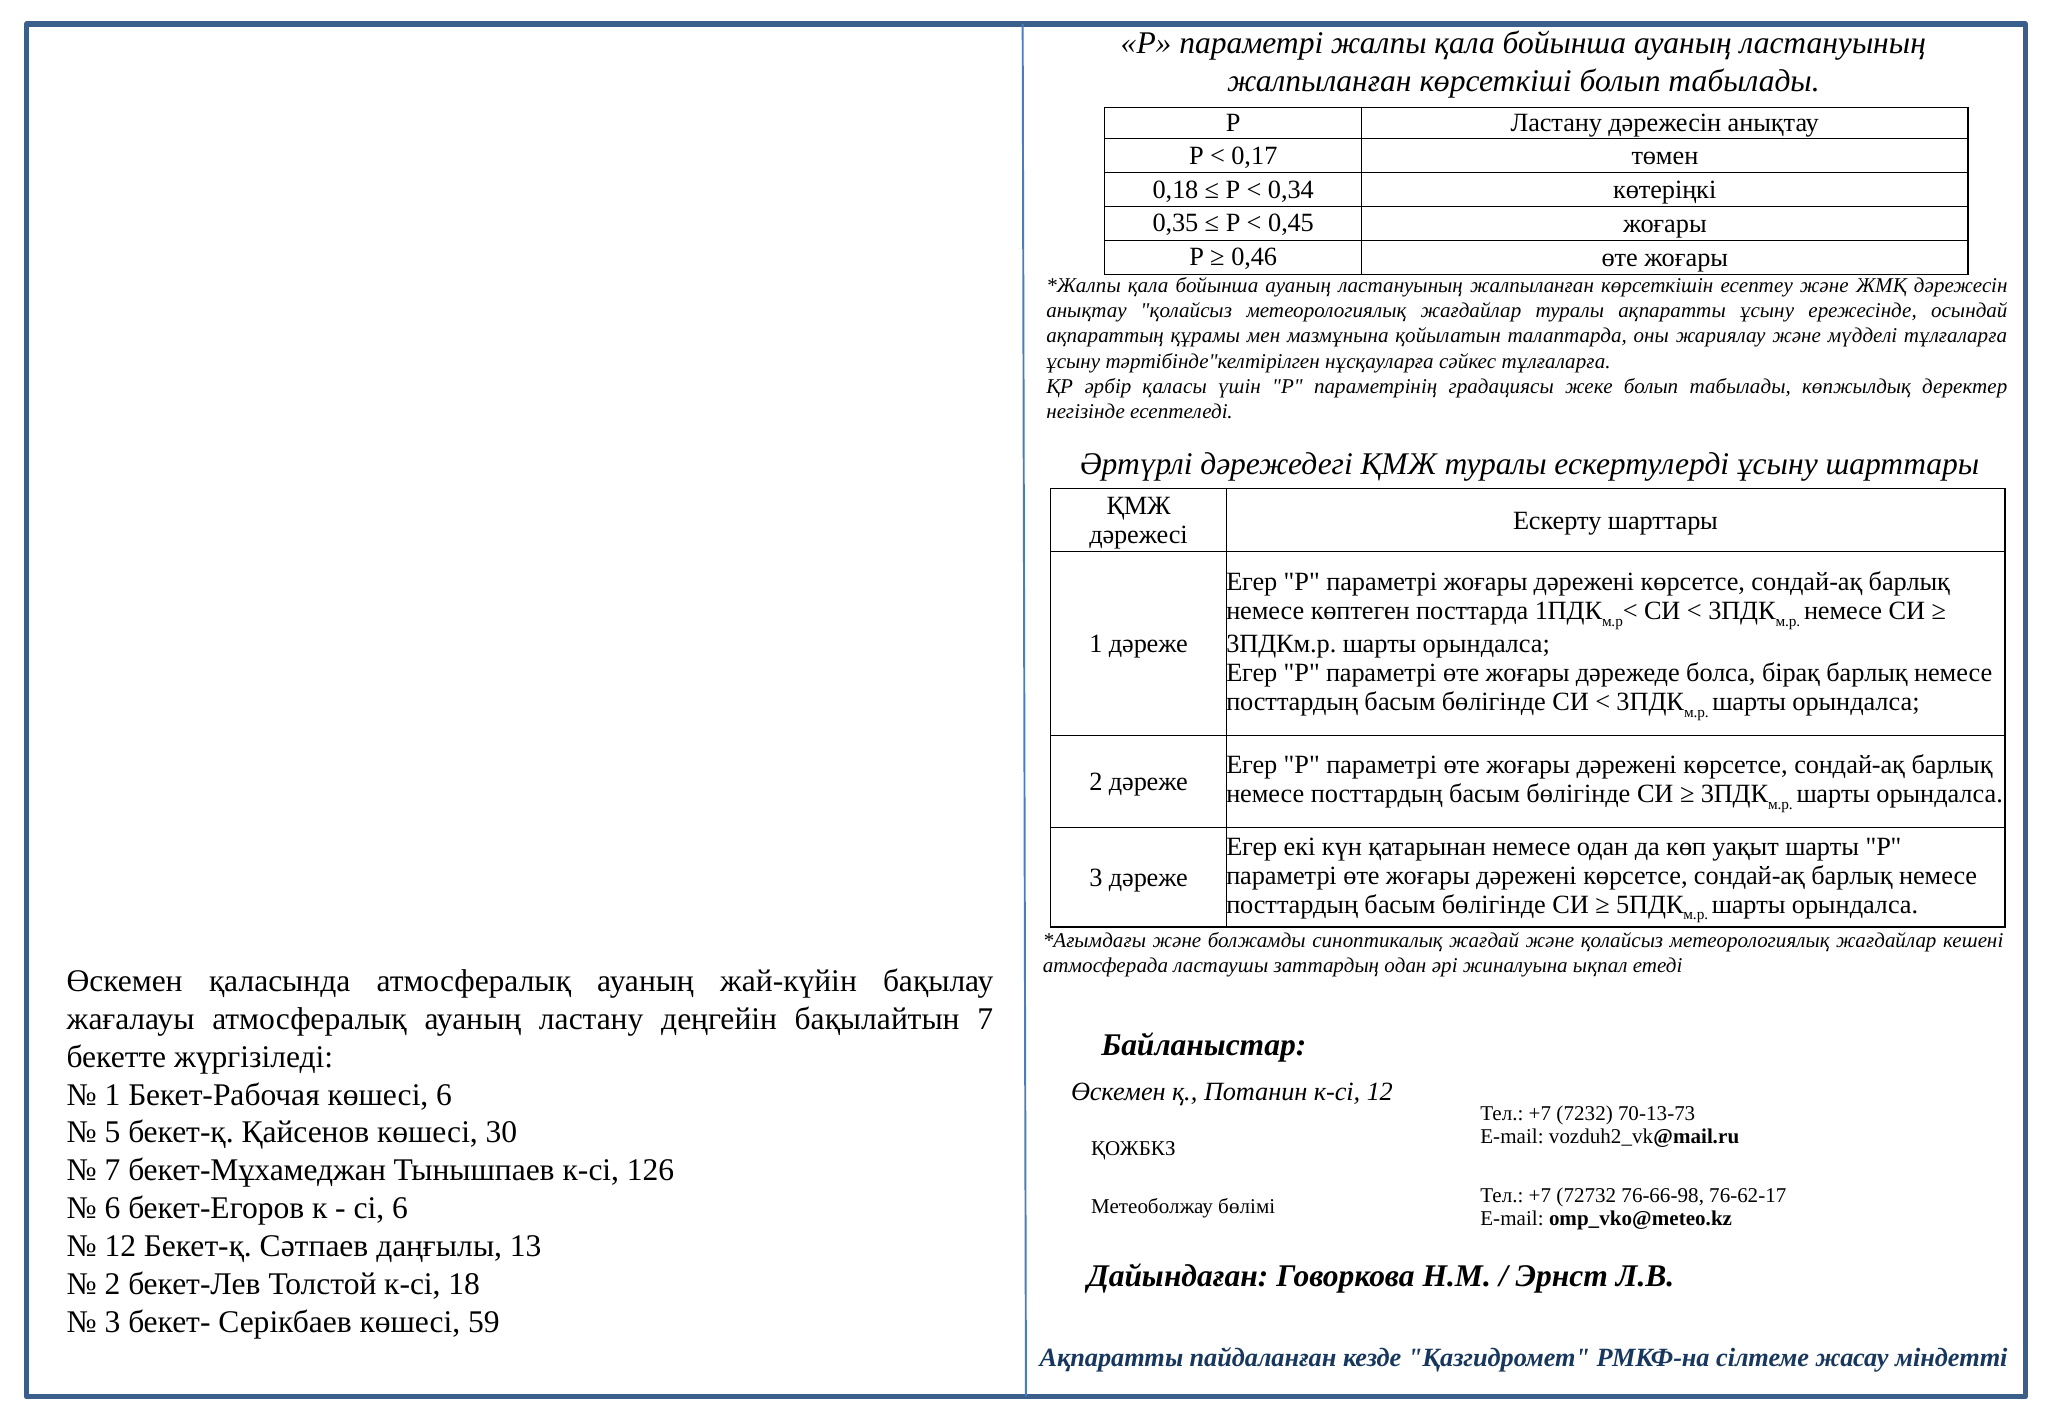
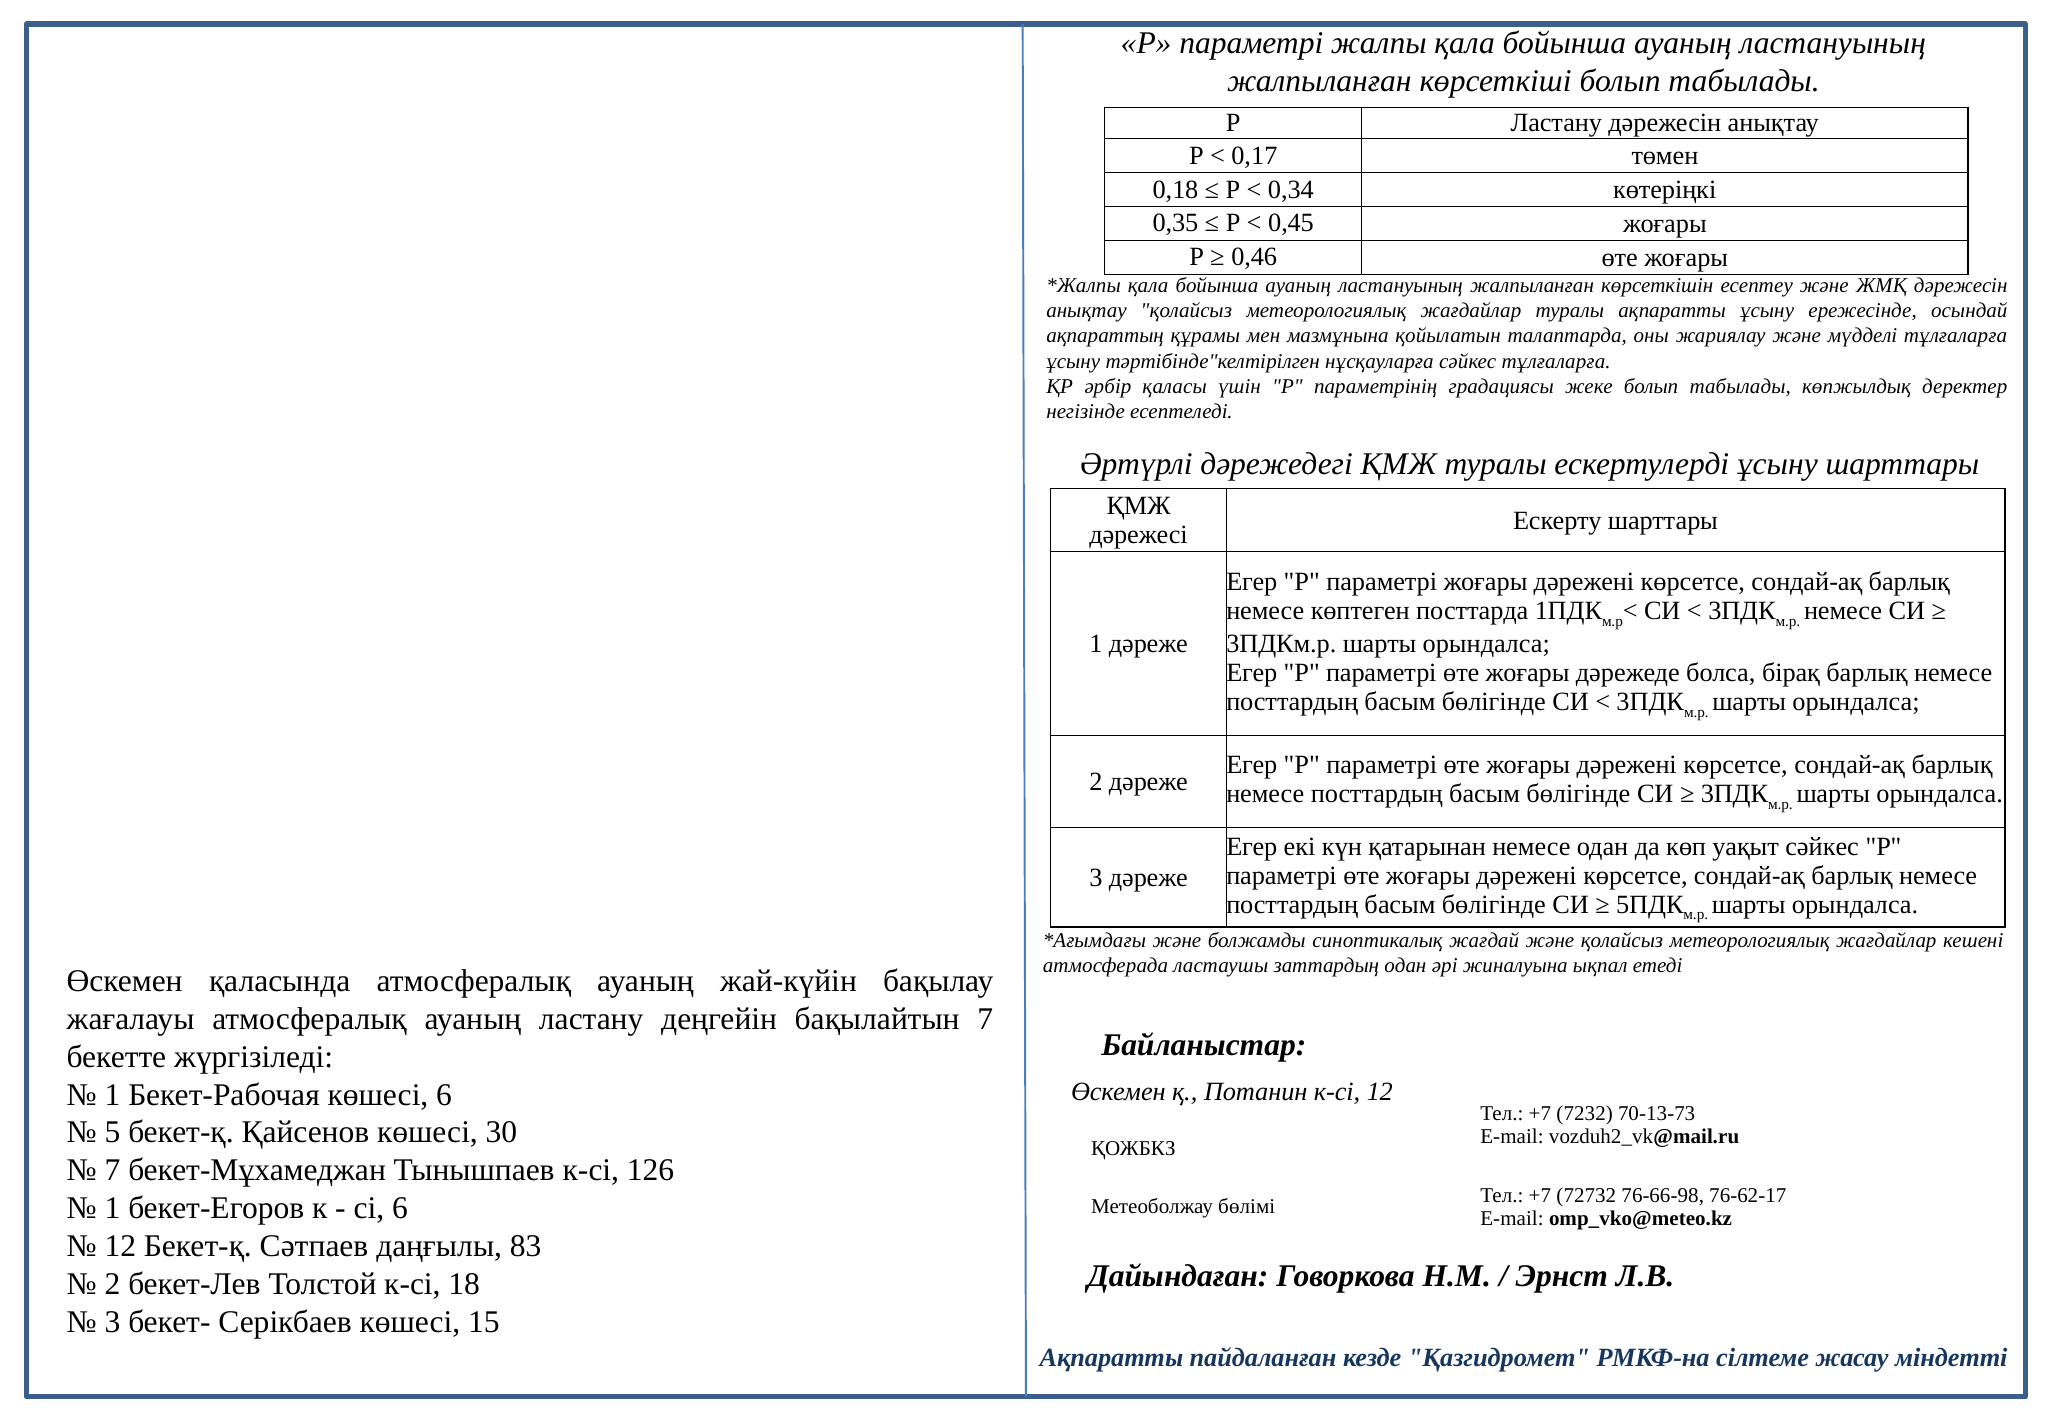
уақыт шарты: шарты -> сәйкес
6 at (113, 1208): 6 -> 1
13: 13 -> 83
59: 59 -> 15
